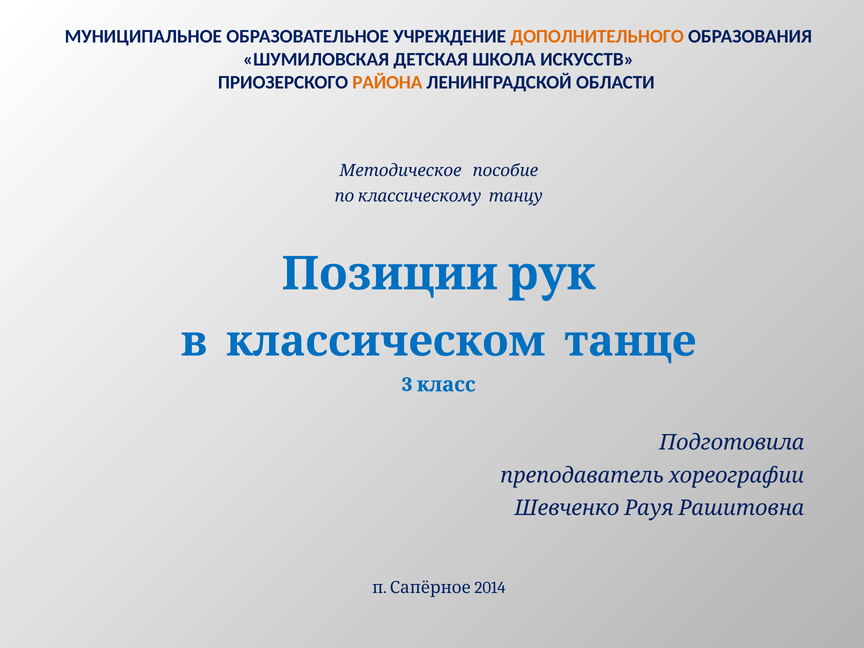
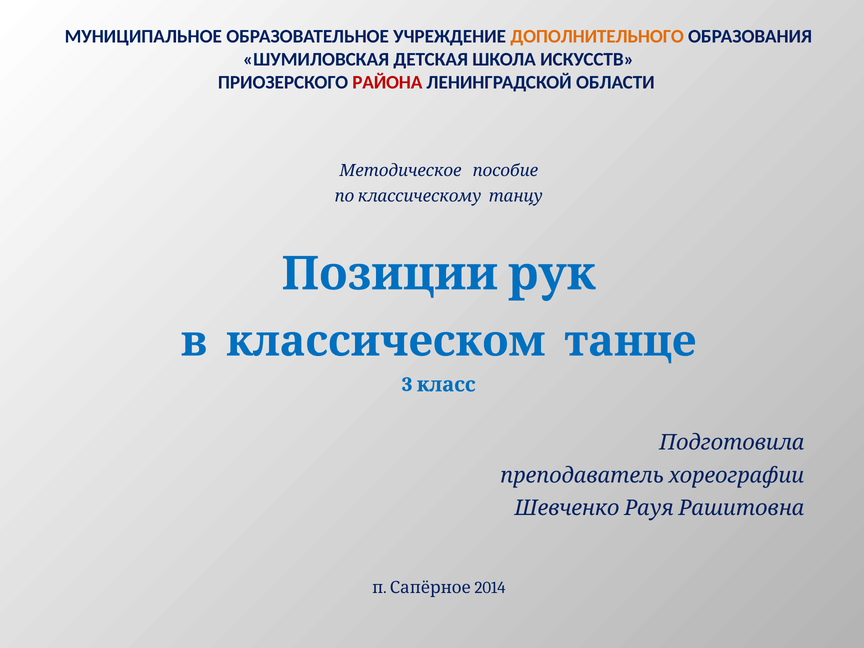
РАЙОНА colour: orange -> red
